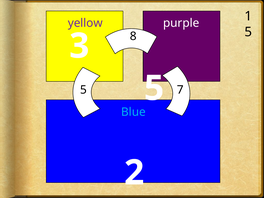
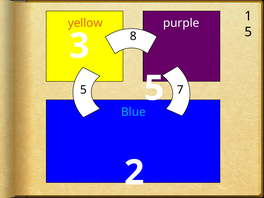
yellow colour: purple -> orange
